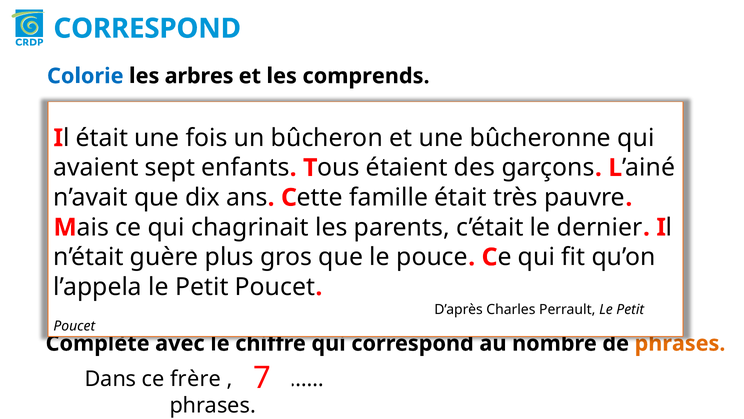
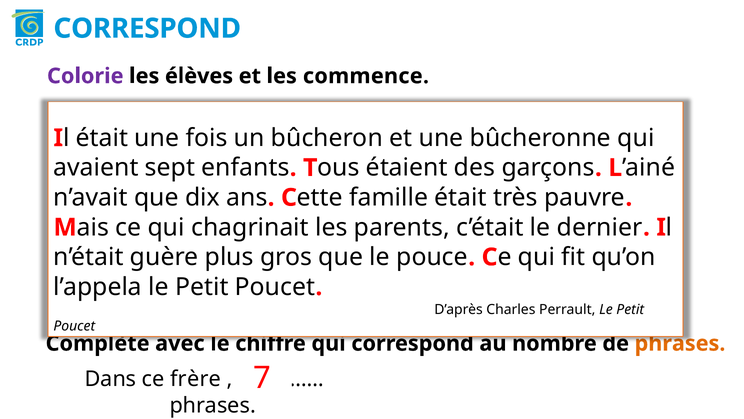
Colorie colour: blue -> purple
arbres: arbres -> élèves
comprends: comprends -> commence
